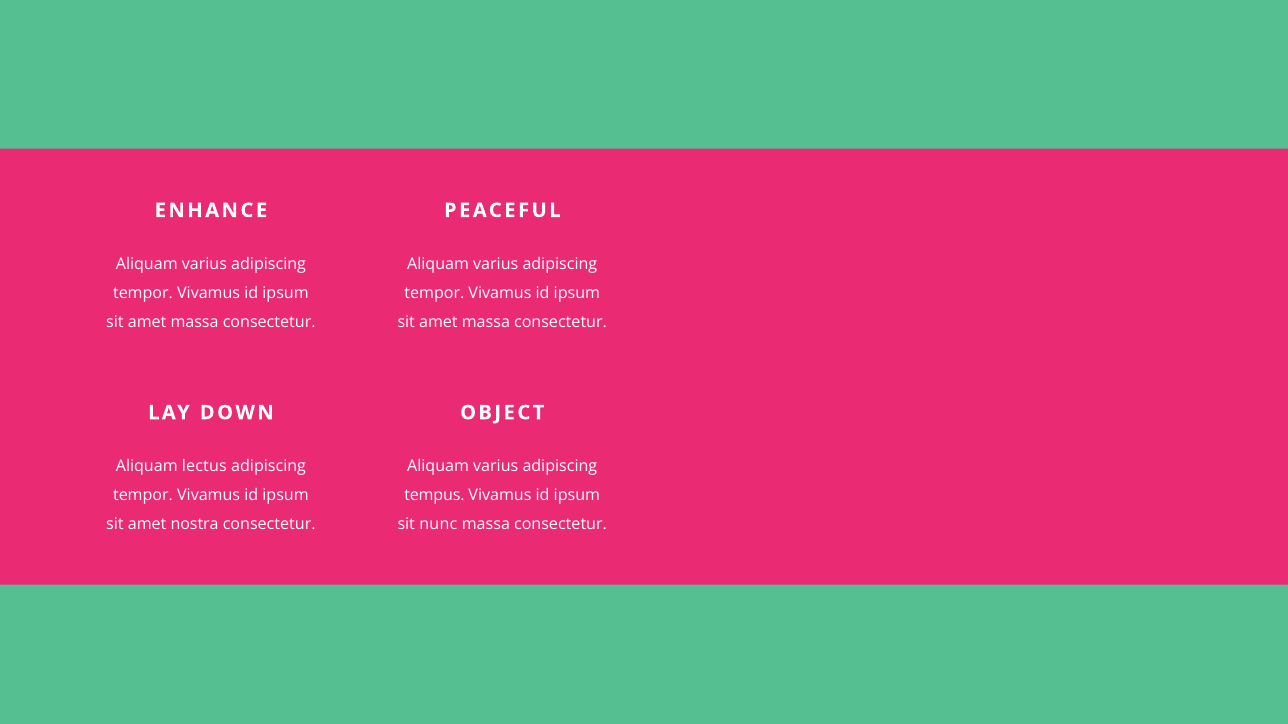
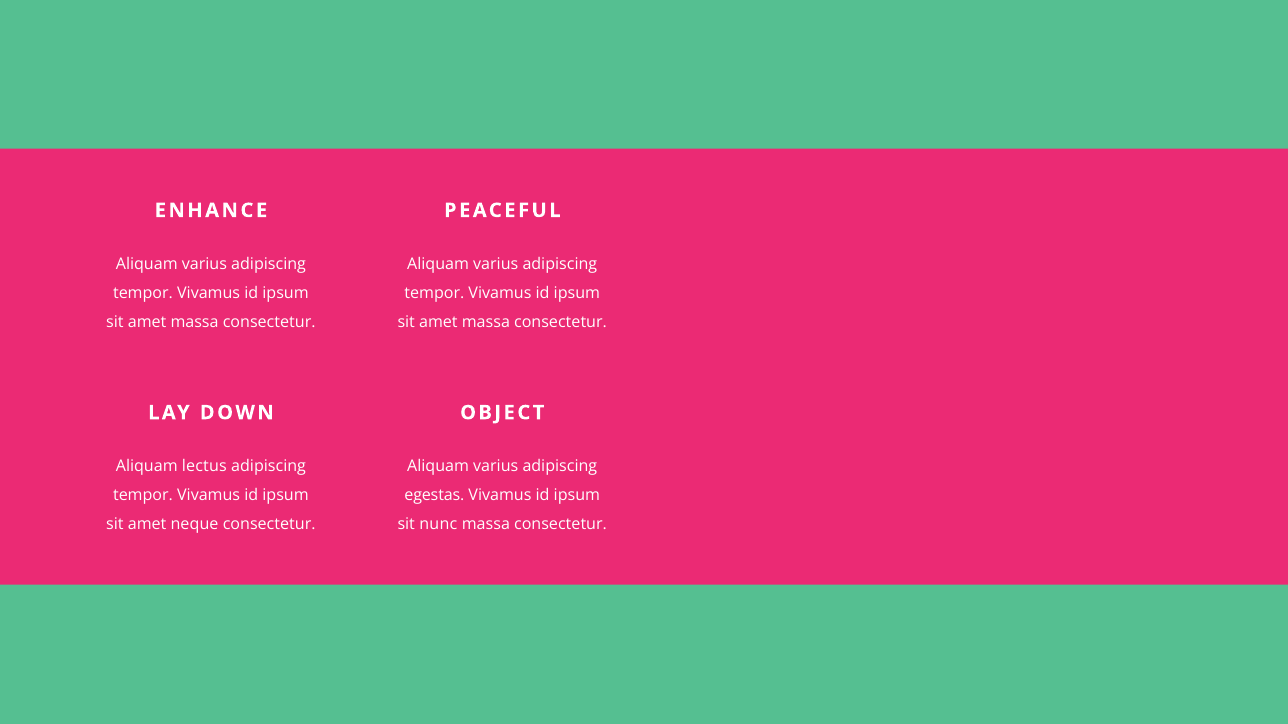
tempus: tempus -> egestas
nostra: nostra -> neque
